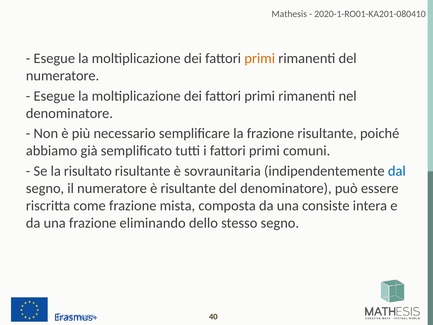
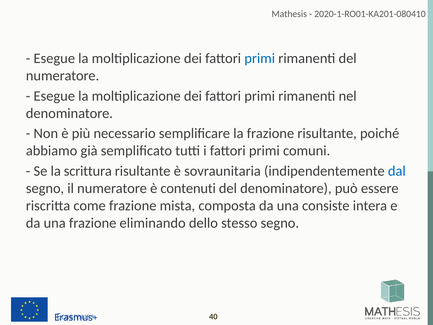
primi at (260, 58) colour: orange -> blue
risultato: risultato -> scrittura
è risultante: risultante -> contenuti
